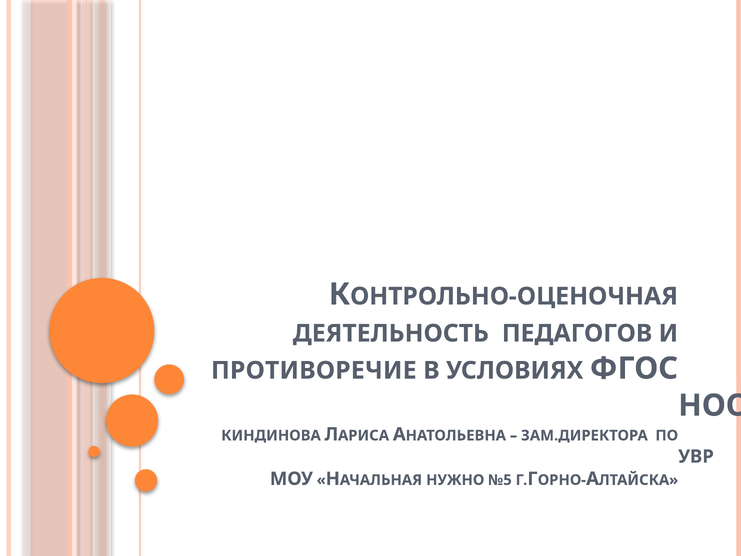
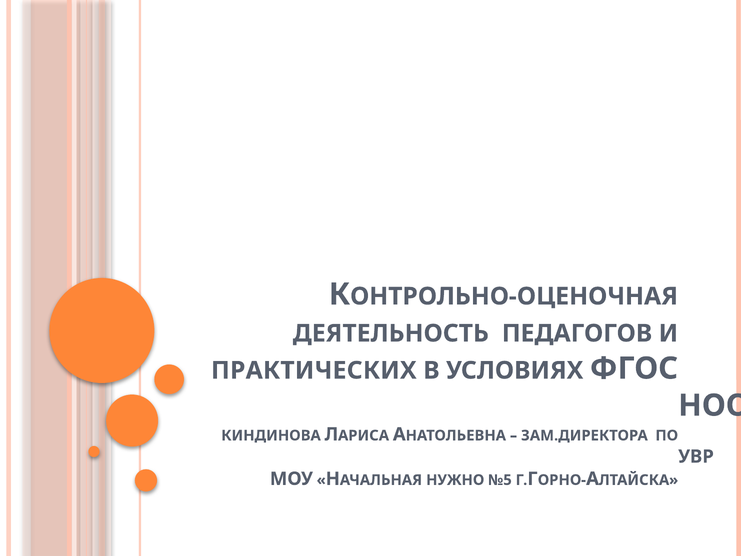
ПРОТИВОРЕЧИЕ: ПРОТИВОРЕЧИЕ -> ПРАКТИЧЕСКИХ
